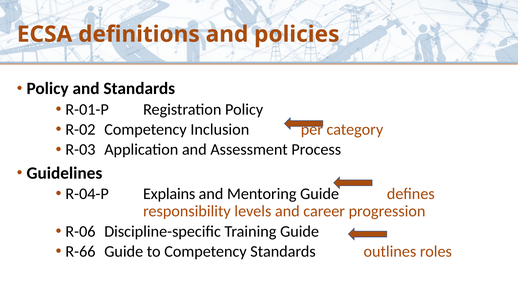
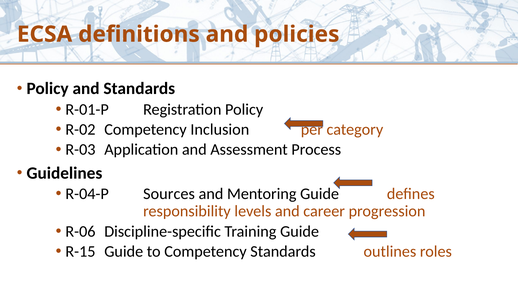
Explains: Explains -> Sources
R-66: R-66 -> R-15
